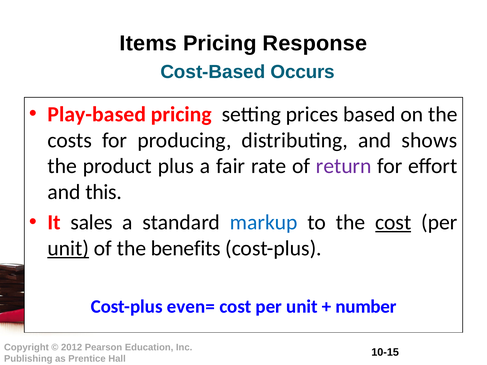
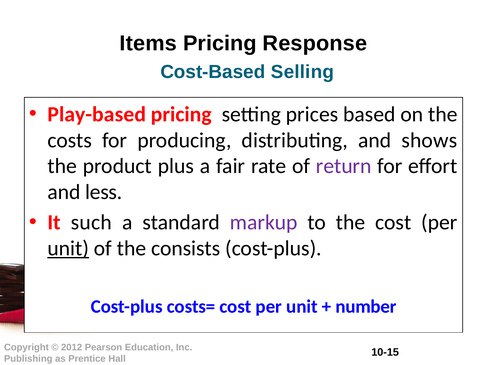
Occurs: Occurs -> Selling
this: this -> less
sales: sales -> such
markup colour: blue -> purple
cost at (393, 223) underline: present -> none
benefits: benefits -> consists
even=: even= -> costs=
